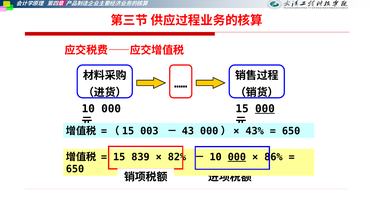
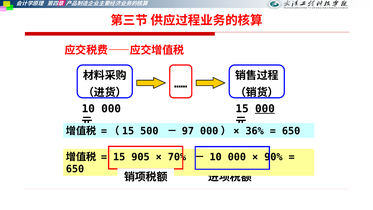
003: 003 -> 500
43: 43 -> 97
43%: 43% -> 36%
839: 839 -> 905
82%: 82% -> 70%
000 at (237, 157) underline: present -> none
86%: 86% -> 90%
